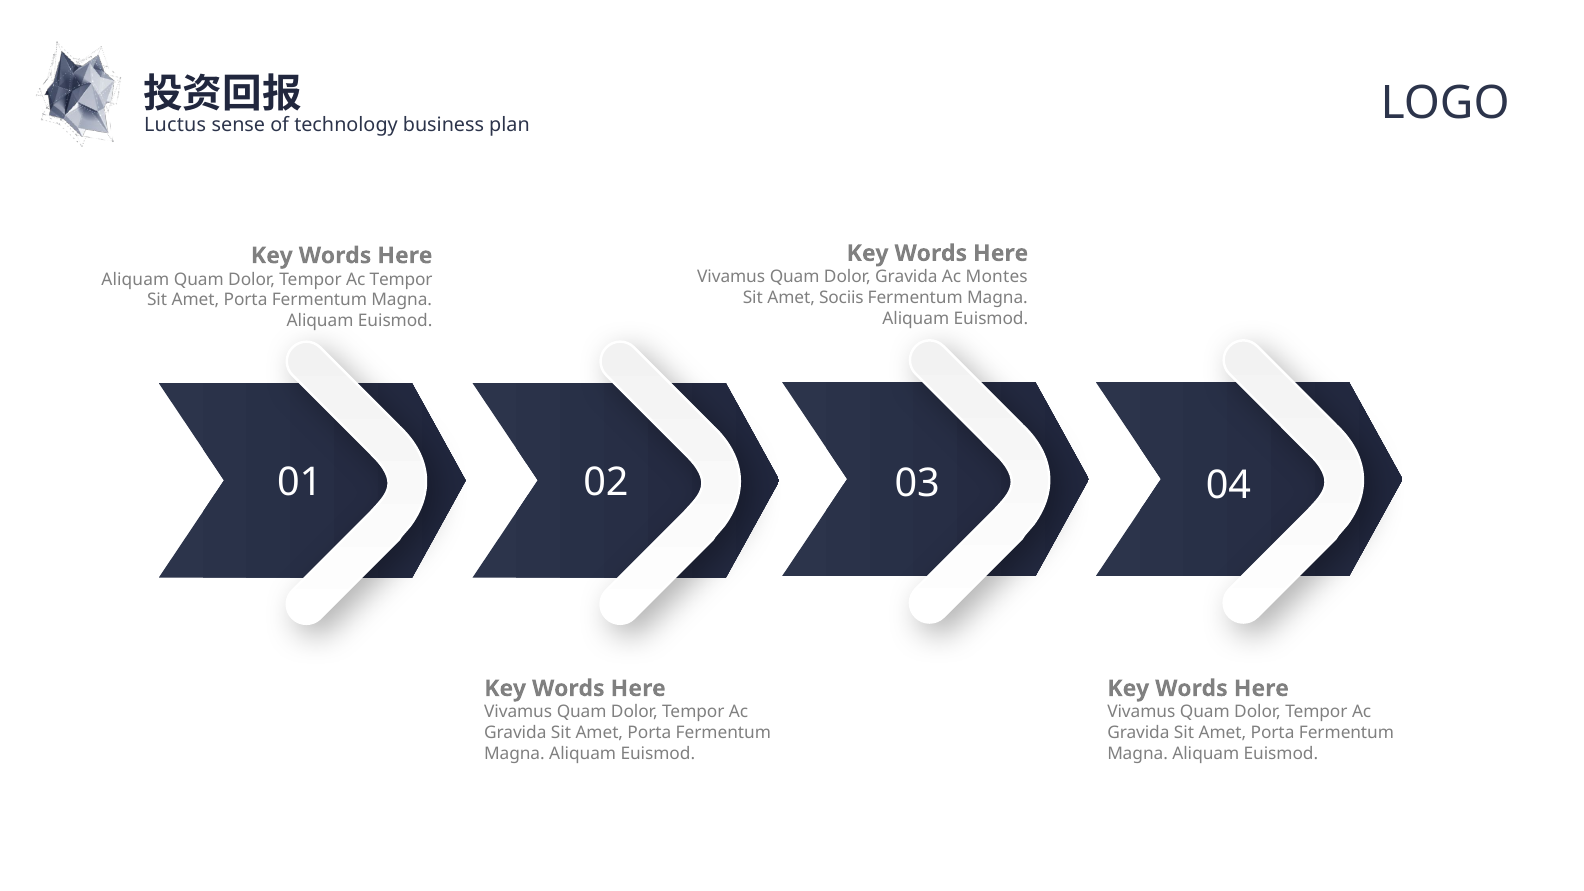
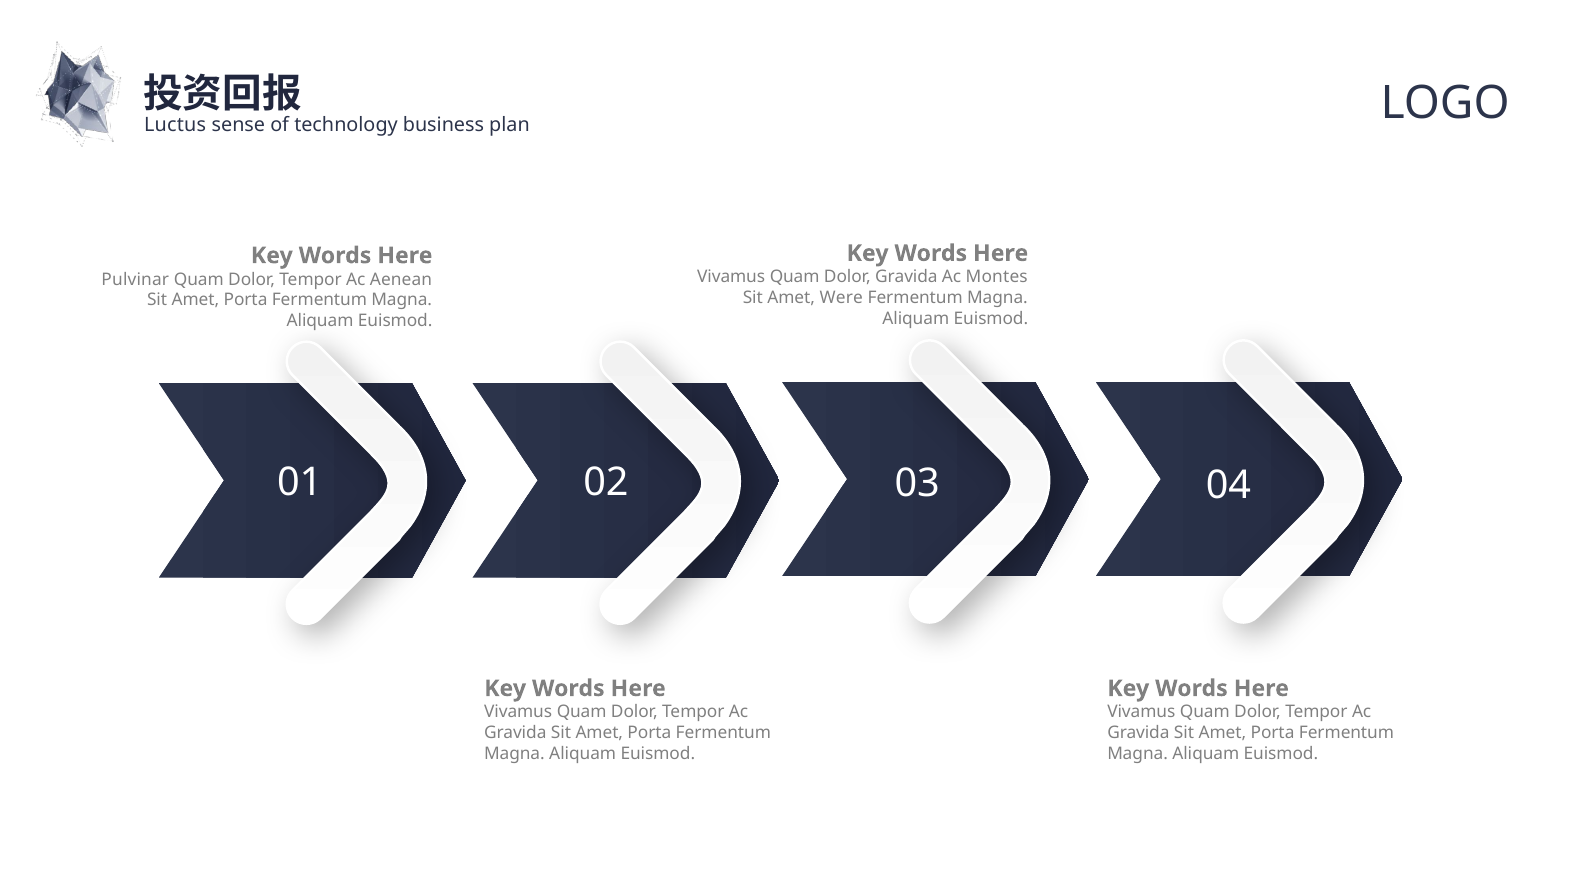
Aliquam at (135, 279): Aliquam -> Pulvinar
Ac Tempor: Tempor -> Aenean
Sociis: Sociis -> Were
